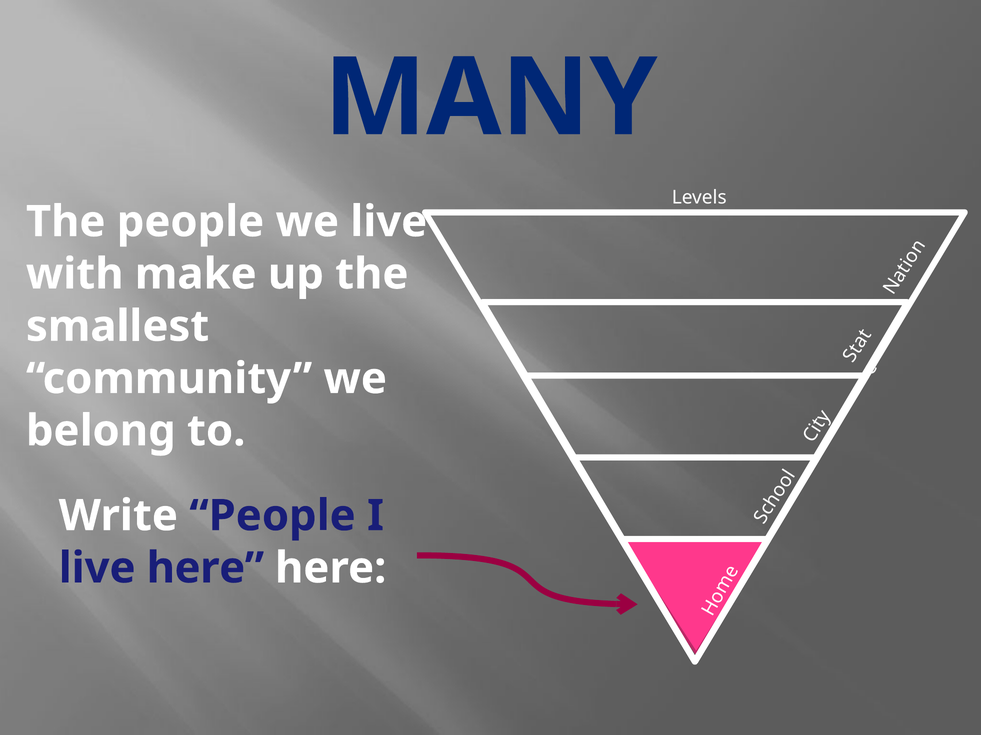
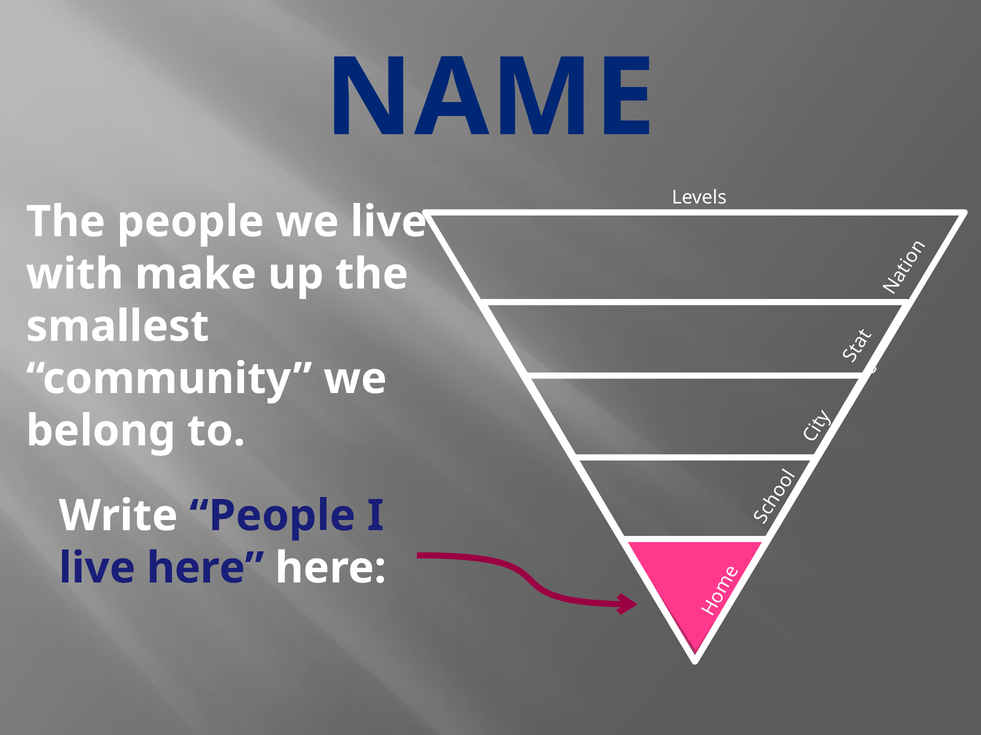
MANY: MANY -> NAME
